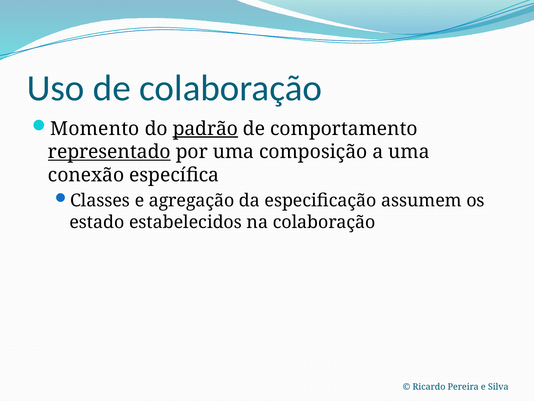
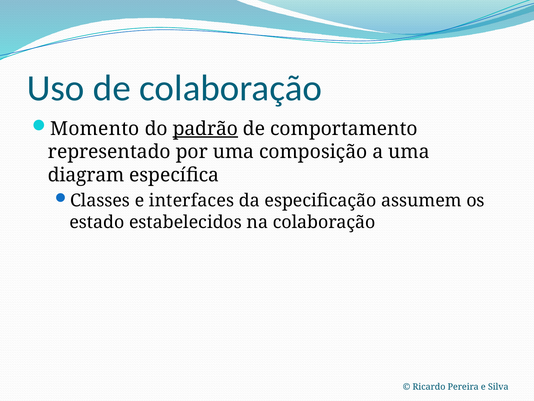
representado underline: present -> none
conexão: conexão -> diagram
agregação: agregação -> interfaces
